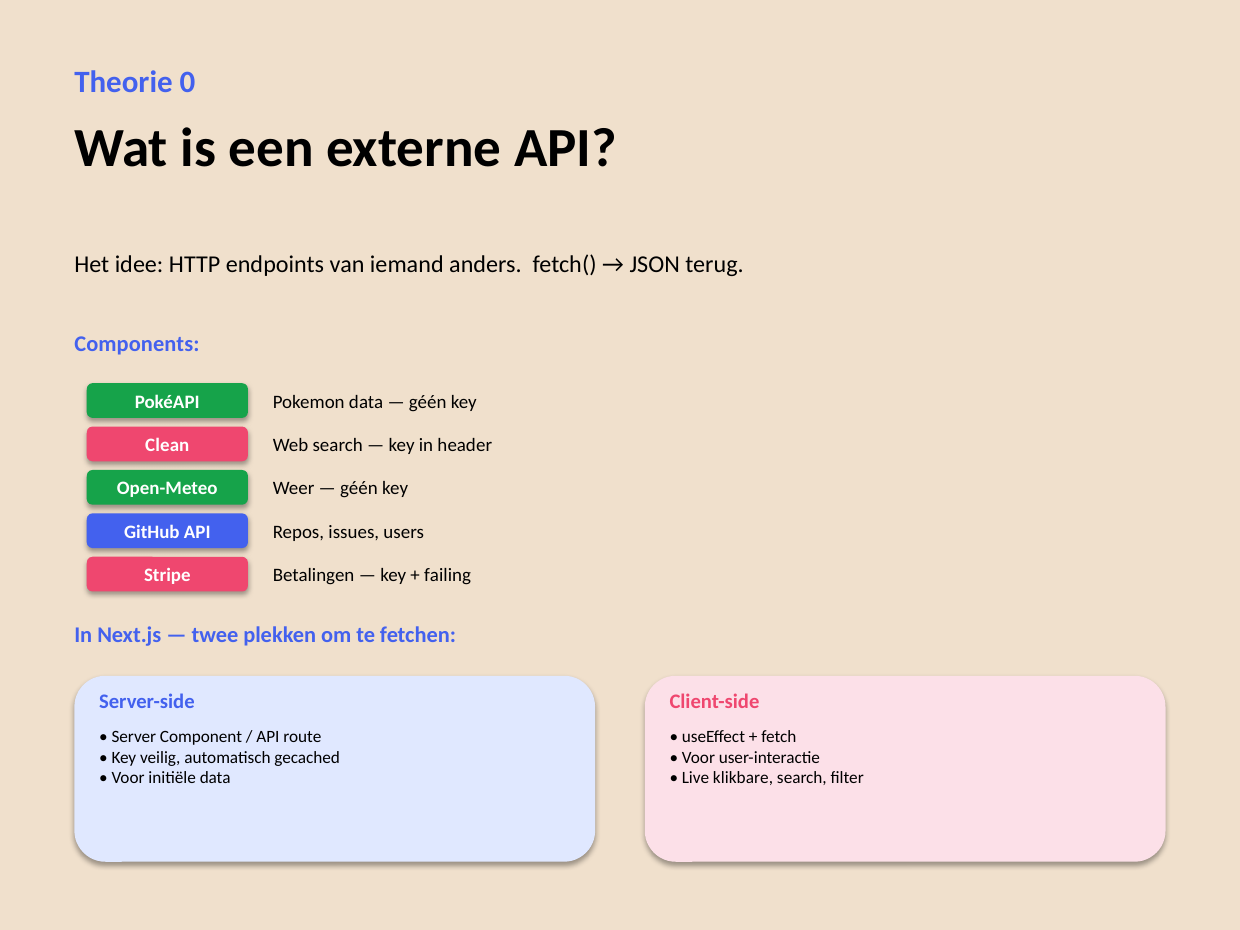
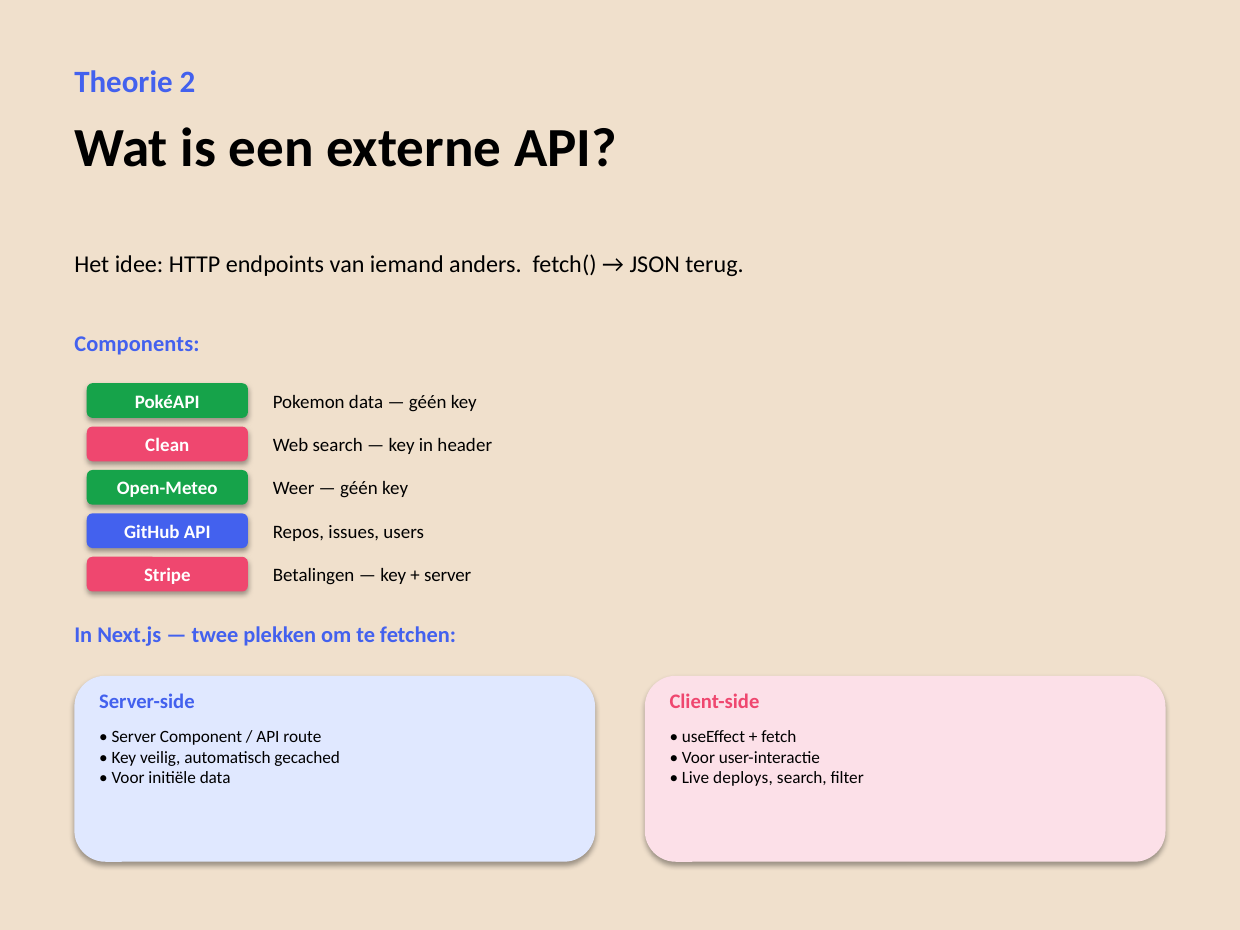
0: 0 -> 2
failing at (448, 575): failing -> server
klikbare: klikbare -> deploys
